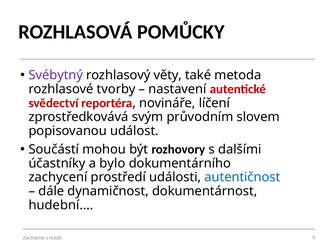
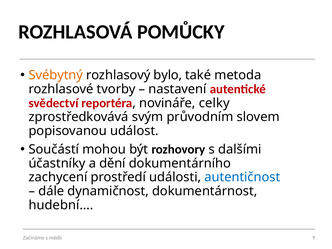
Svébytný colour: purple -> orange
věty: věty -> bylo
líčení: líčení -> celky
bylo: bylo -> dění
